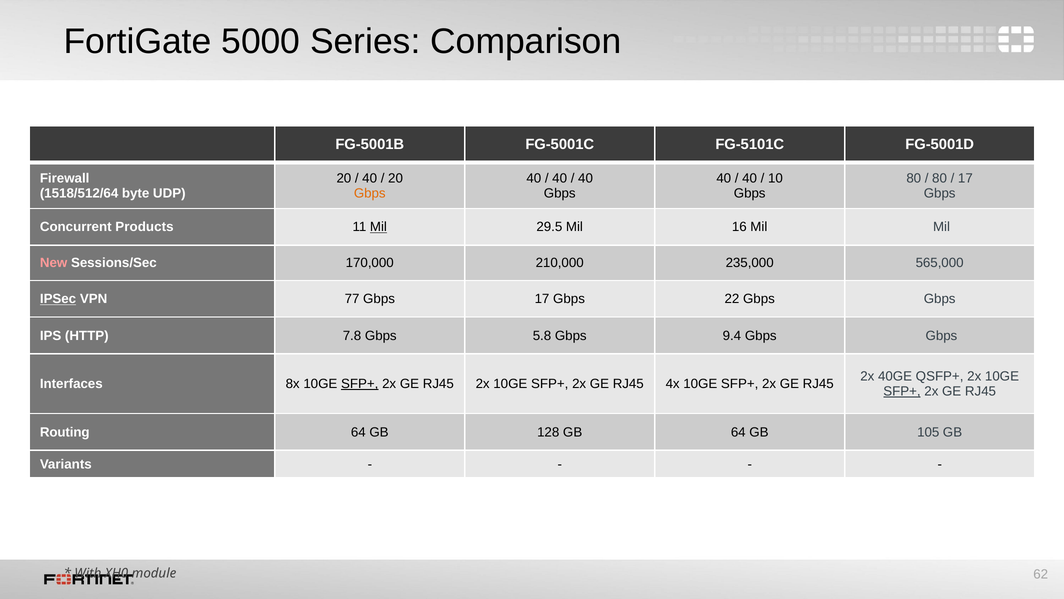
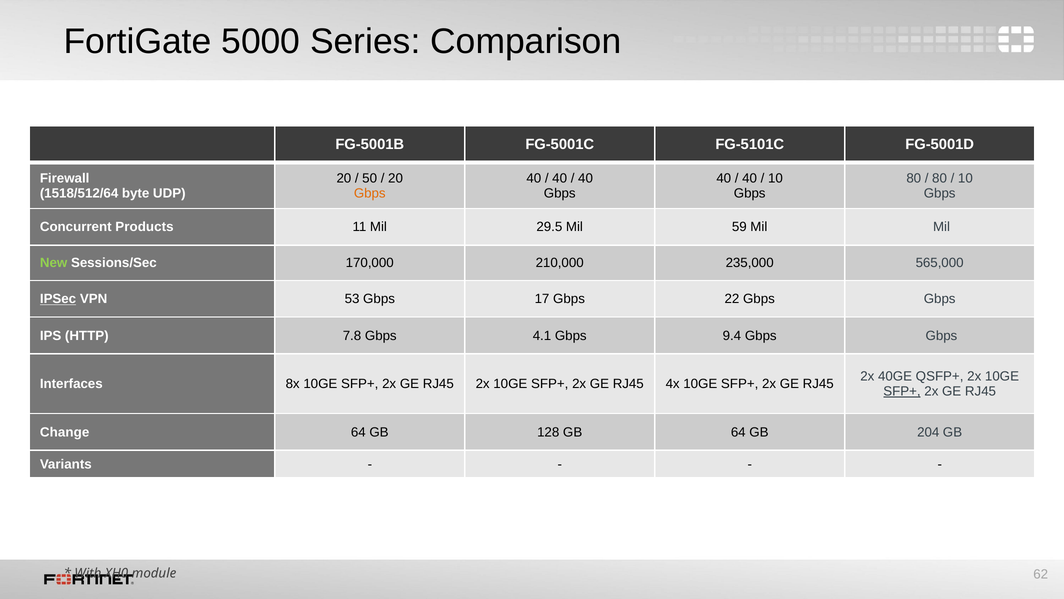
40 at (370, 178): 40 -> 50
17 at (965, 178): 17 -> 10
Mil at (378, 227) underline: present -> none
16: 16 -> 59
New colour: pink -> light green
77: 77 -> 53
5.8: 5.8 -> 4.1
SFP+ at (360, 384) underline: present -> none
Routing: Routing -> Change
105: 105 -> 204
